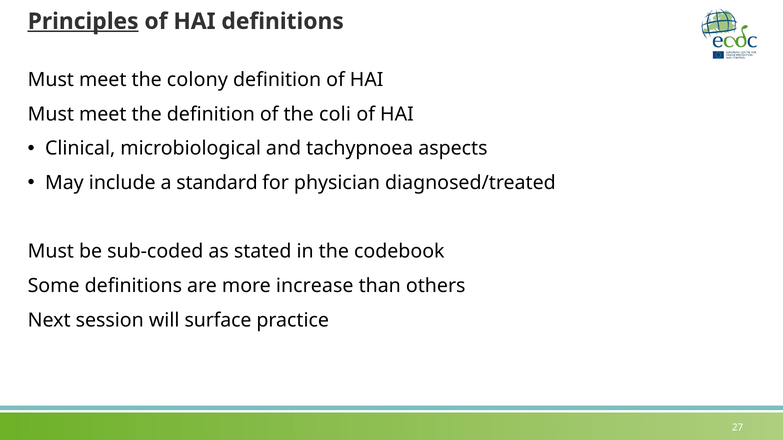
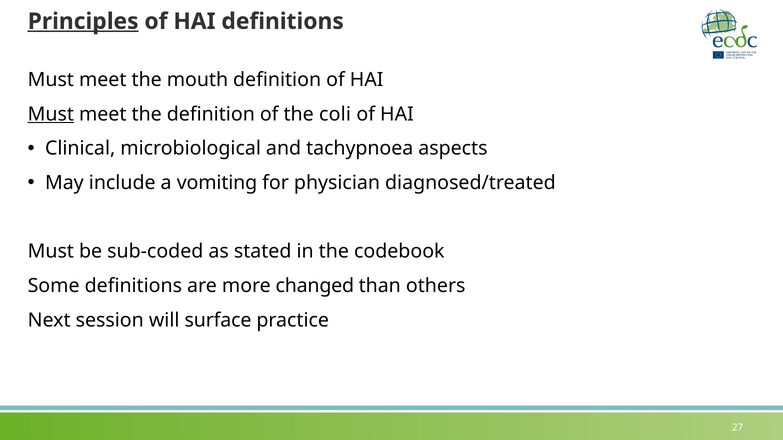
colony: colony -> mouth
Must at (51, 114) underline: none -> present
standard: standard -> vomiting
increase: increase -> changed
